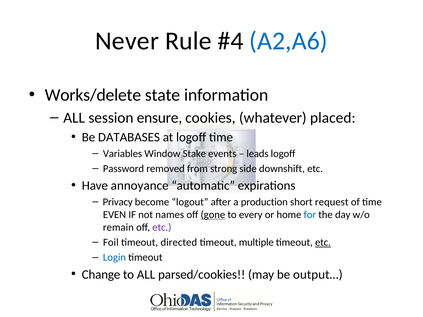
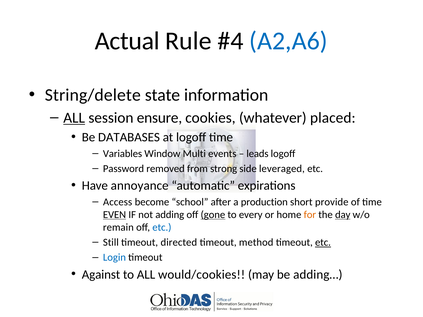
Never: Never -> Actual
Works/delete: Works/delete -> String/delete
ALL at (74, 118) underline: none -> present
Stake: Stake -> Multi
downshift: downshift -> leveraged
Privacy: Privacy -> Access
logout: logout -> school
request: request -> provide
EVEN underline: none -> present
names: names -> adding
for colour: blue -> orange
day underline: none -> present
etc at (162, 227) colour: purple -> blue
Foil: Foil -> Still
multiple: multiple -> method
Change: Change -> Against
parsed/cookies: parsed/cookies -> would/cookies
output…: output… -> adding…
